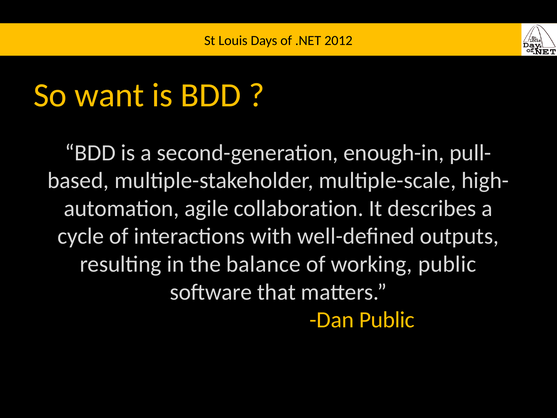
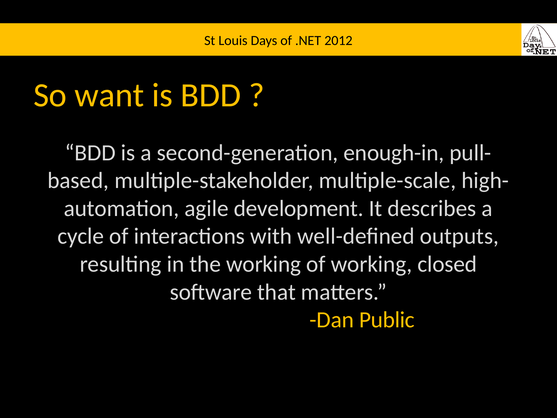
collaboration: collaboration -> development
the balance: balance -> working
working public: public -> closed
